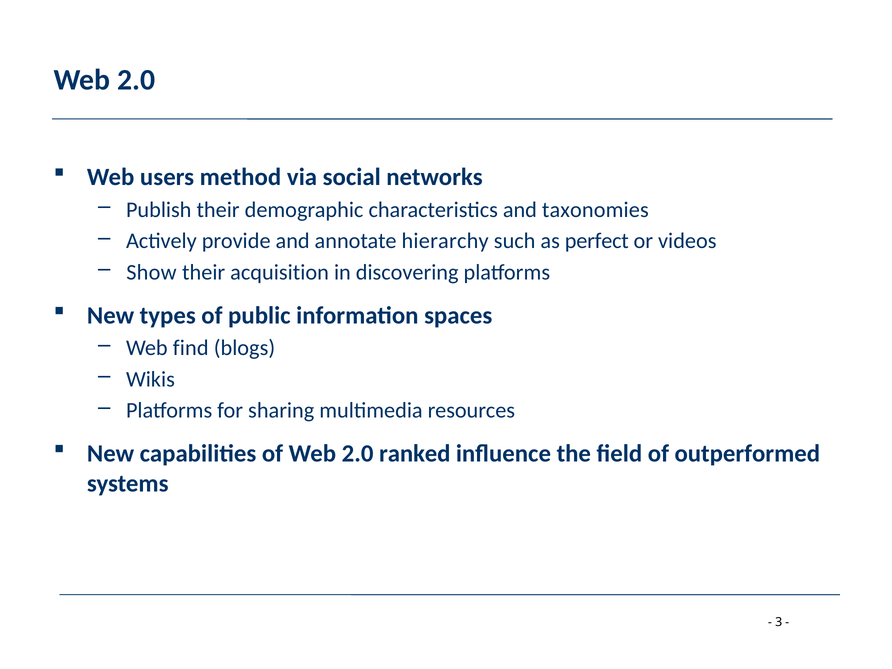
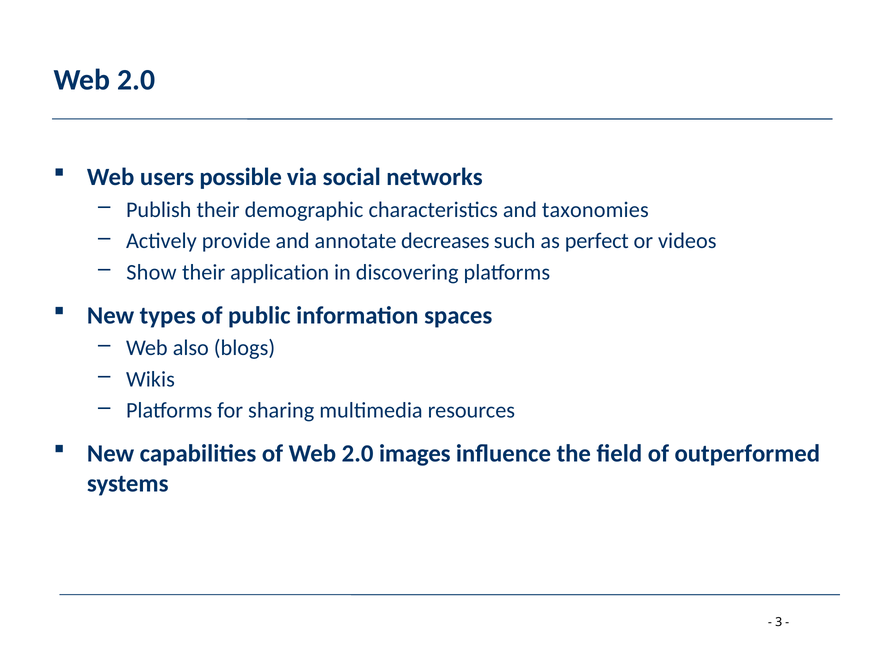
method: method -> possible
hierarchy: hierarchy -> decreases
acquisition: acquisition -> application
find: find -> also
ranked: ranked -> images
